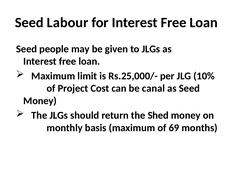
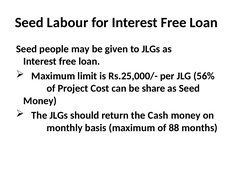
10%: 10% -> 56%
canal: canal -> share
Shed: Shed -> Cash
69: 69 -> 88
